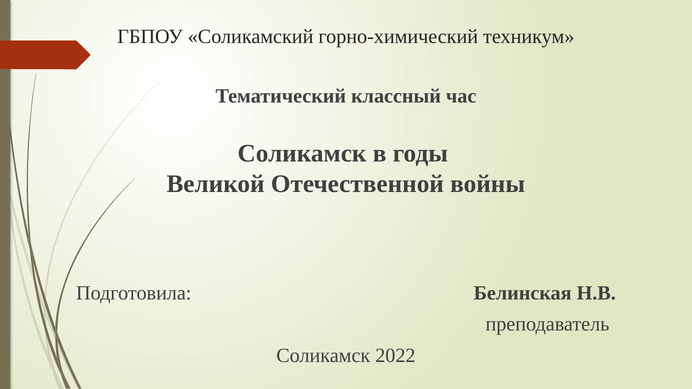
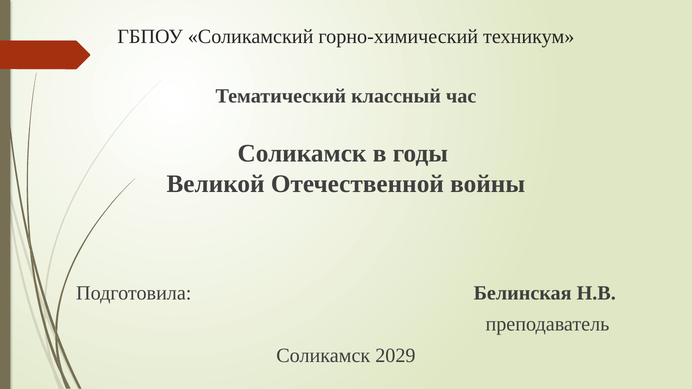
2022: 2022 -> 2029
